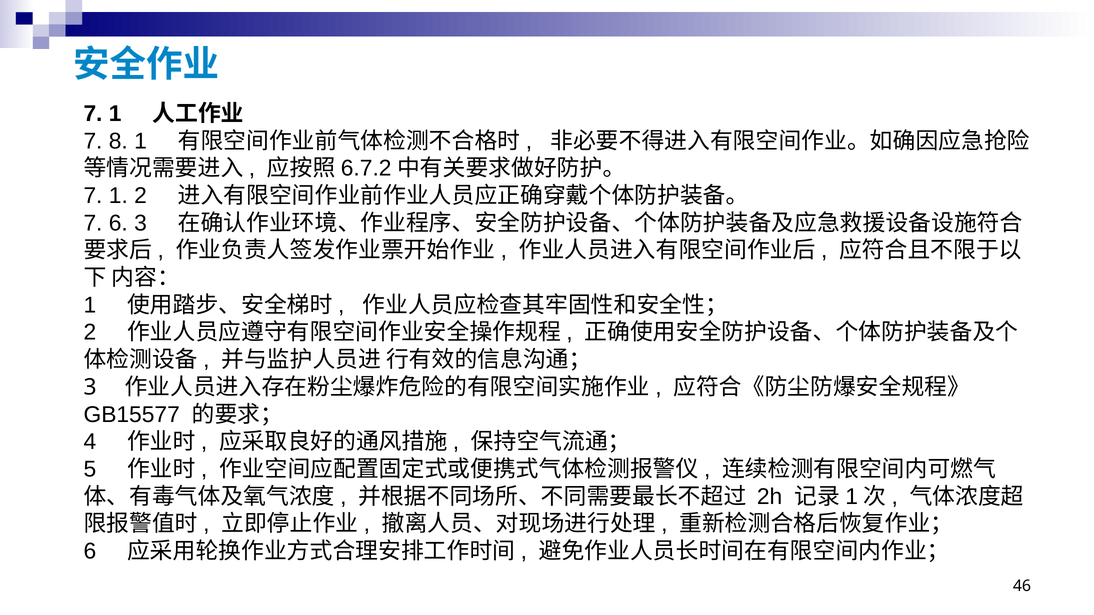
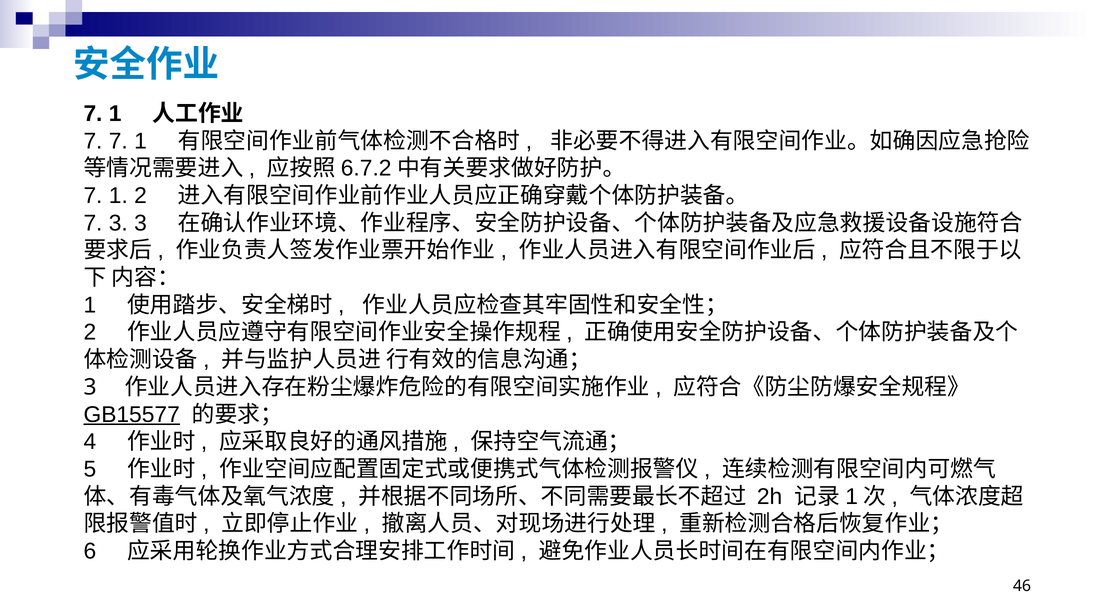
7 8: 8 -> 7
7 6: 6 -> 3
GB15577 underline: none -> present
